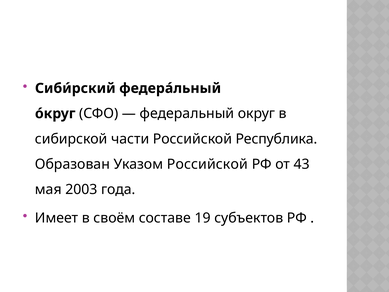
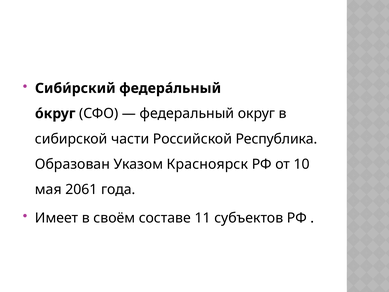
Указом Российской: Российской -> Красноярск
43: 43 -> 10
2003: 2003 -> 2061
19: 19 -> 11
